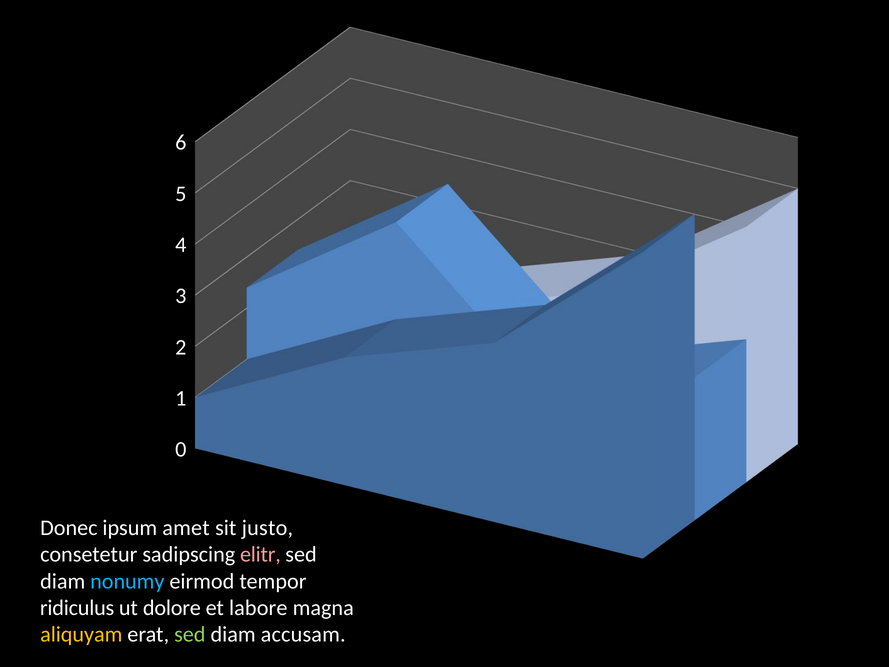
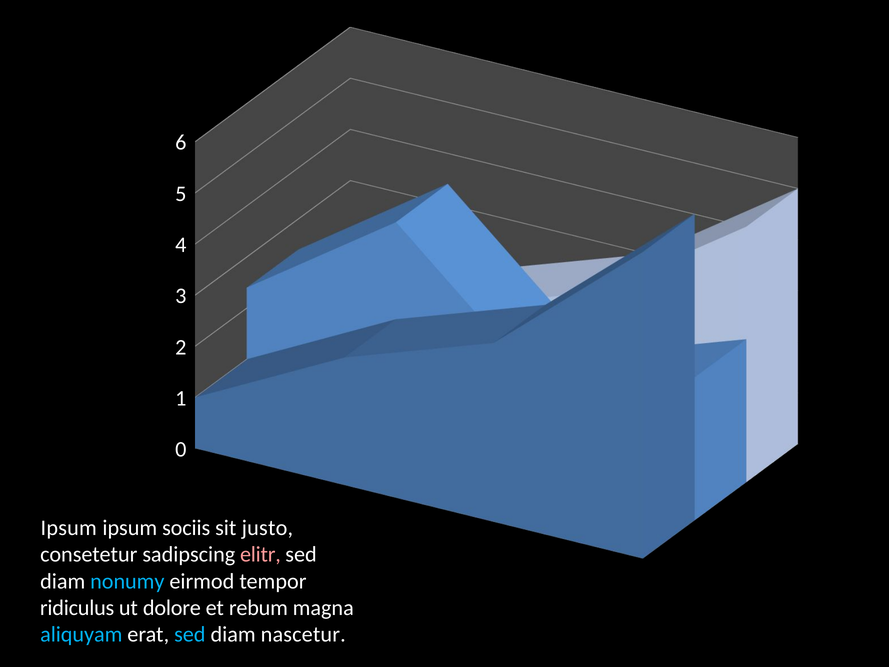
Donec at (69, 528): Donec -> Ipsum
amet: amet -> sociis
labore: labore -> rebum
aliquyam colour: yellow -> light blue
sed at (190, 634) colour: light green -> light blue
accusam: accusam -> nascetur
